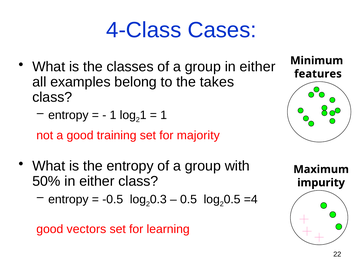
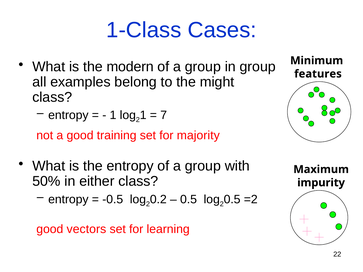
4-Class: 4-Class -> 1-Class
classes: classes -> modern
group in either: either -> group
takes: takes -> might
1 at (164, 115): 1 -> 7
0.3: 0.3 -> 0.2
=4: =4 -> =2
